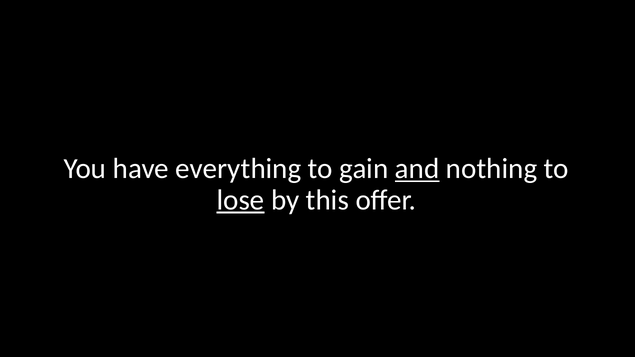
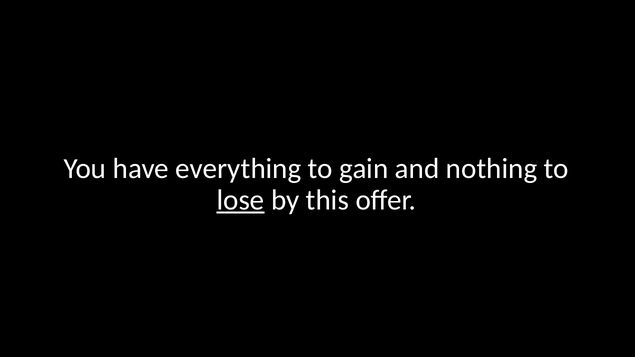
and underline: present -> none
